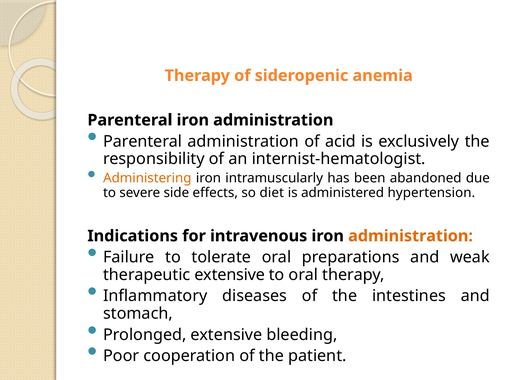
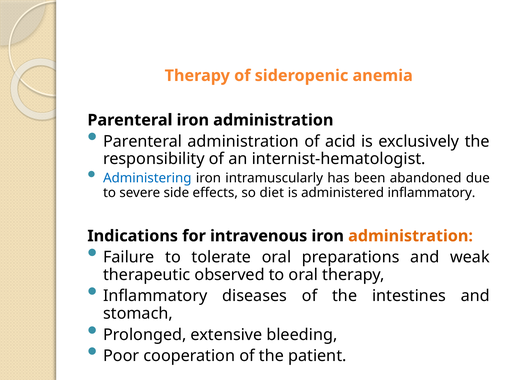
Administering colour: orange -> blue
administered hypertension: hypertension -> inflammatory
therapeutic extensive: extensive -> observed
